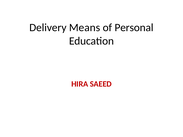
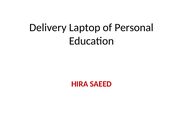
Means: Means -> Laptop
